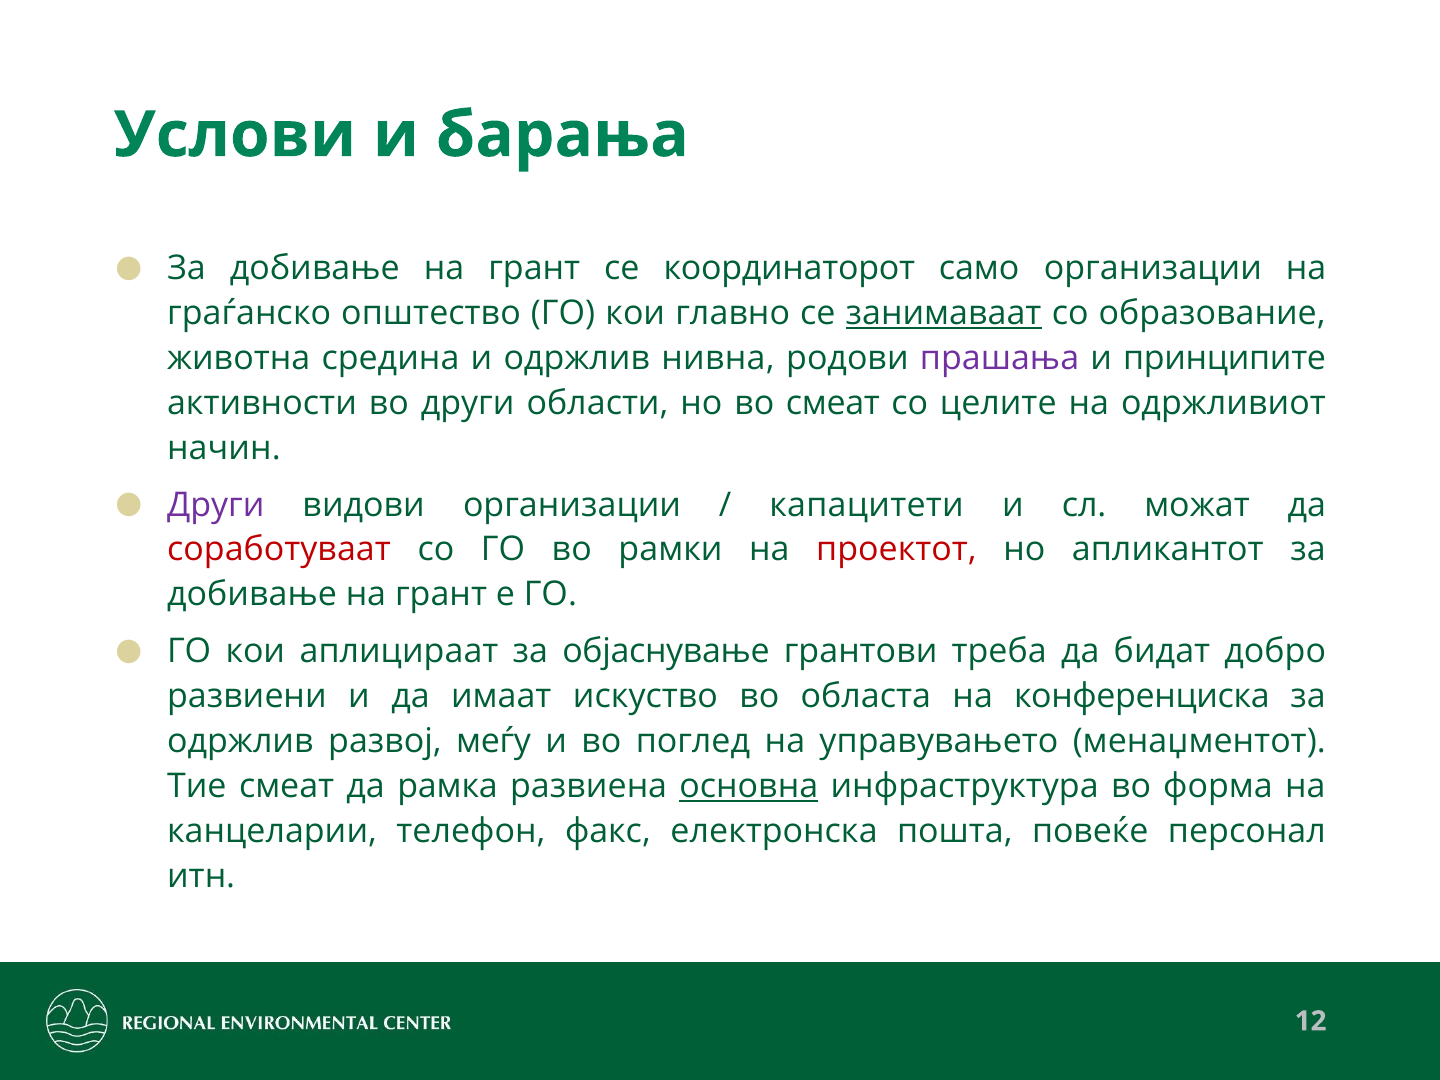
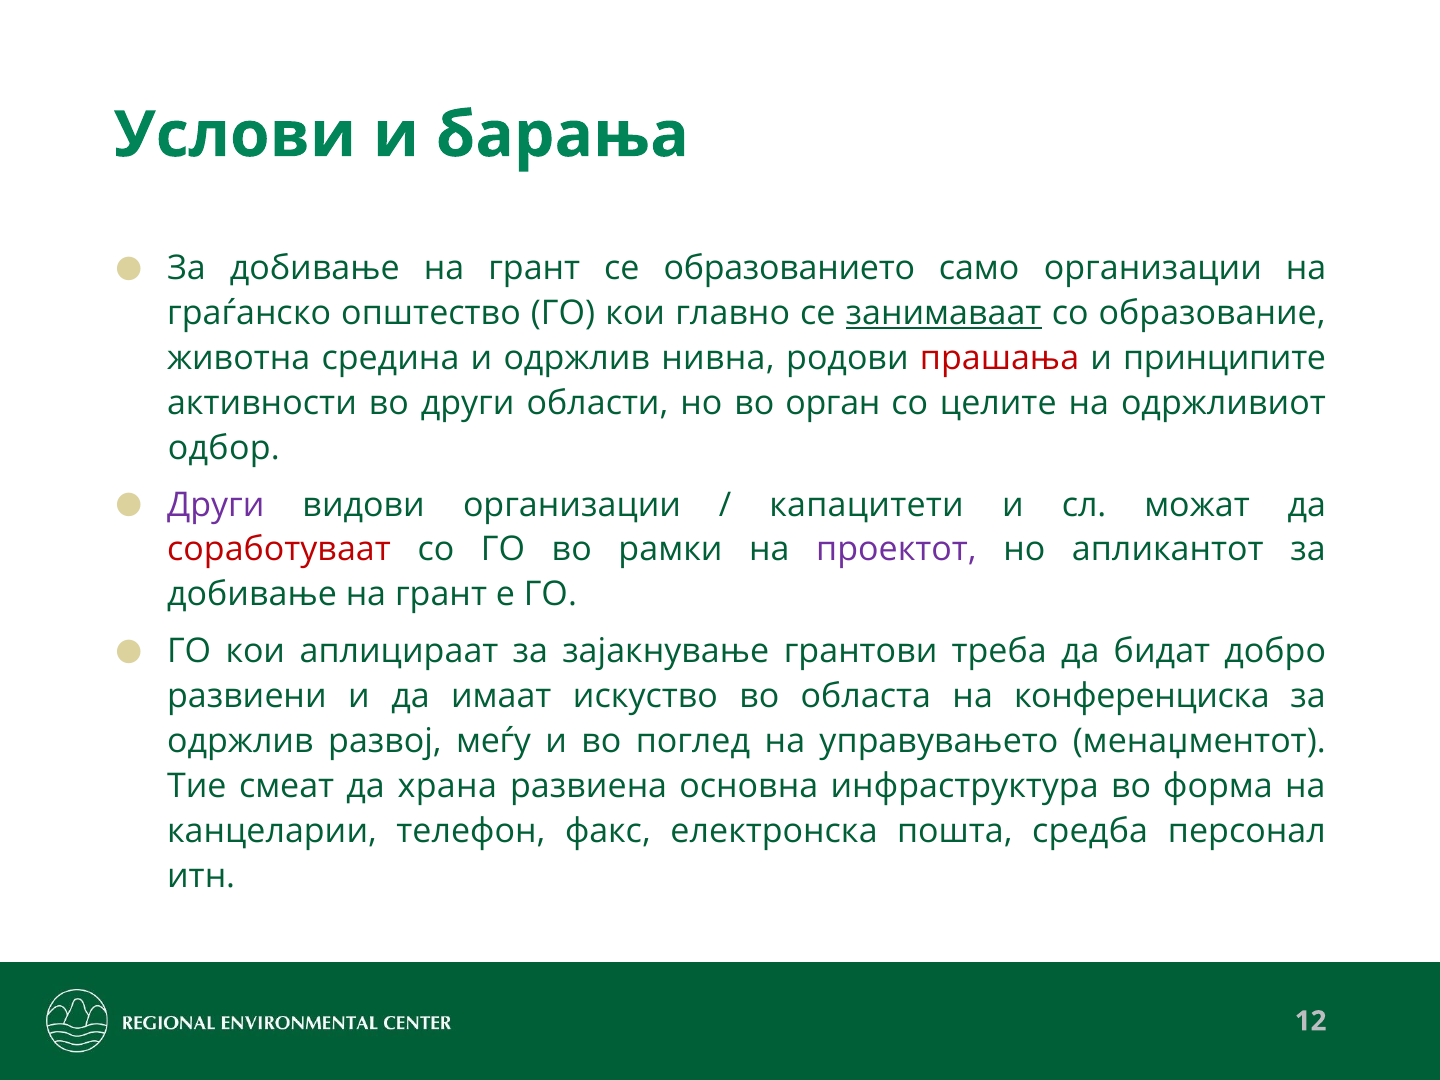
координаторот: координаторот -> образованието
прашања colour: purple -> red
во смеат: смеат -> орган
начин: начин -> одбор
проектот colour: red -> purple
објаснување: објаснување -> зајакнување
рамка: рамка -> храна
основна underline: present -> none
повеќе: повеќе -> средба
